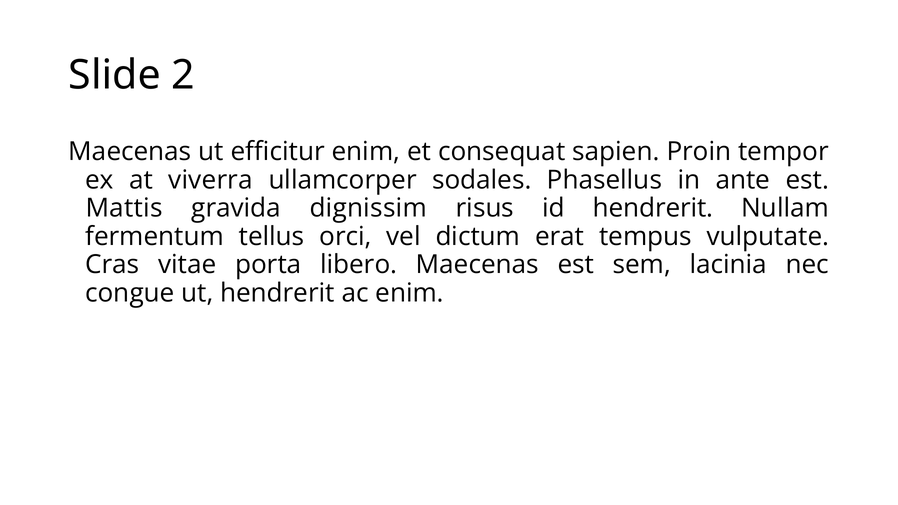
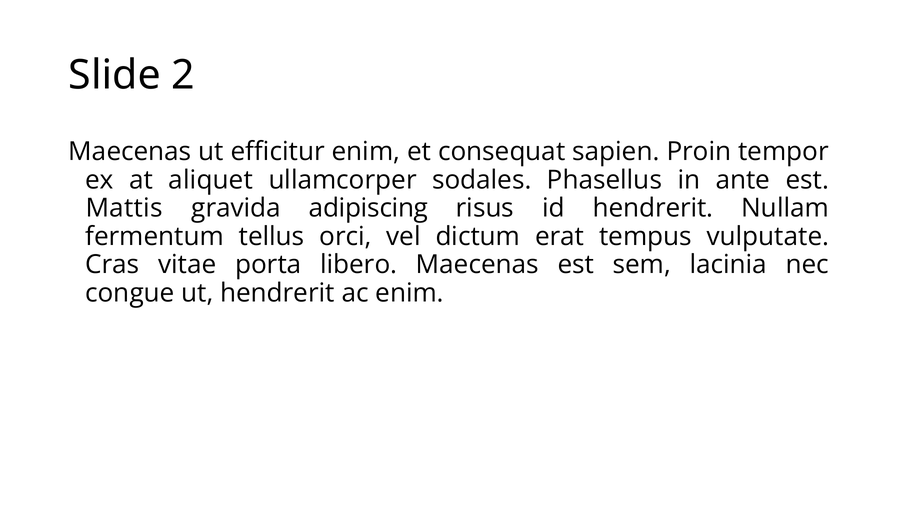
viverra: viverra -> aliquet
dignissim: dignissim -> adipiscing
